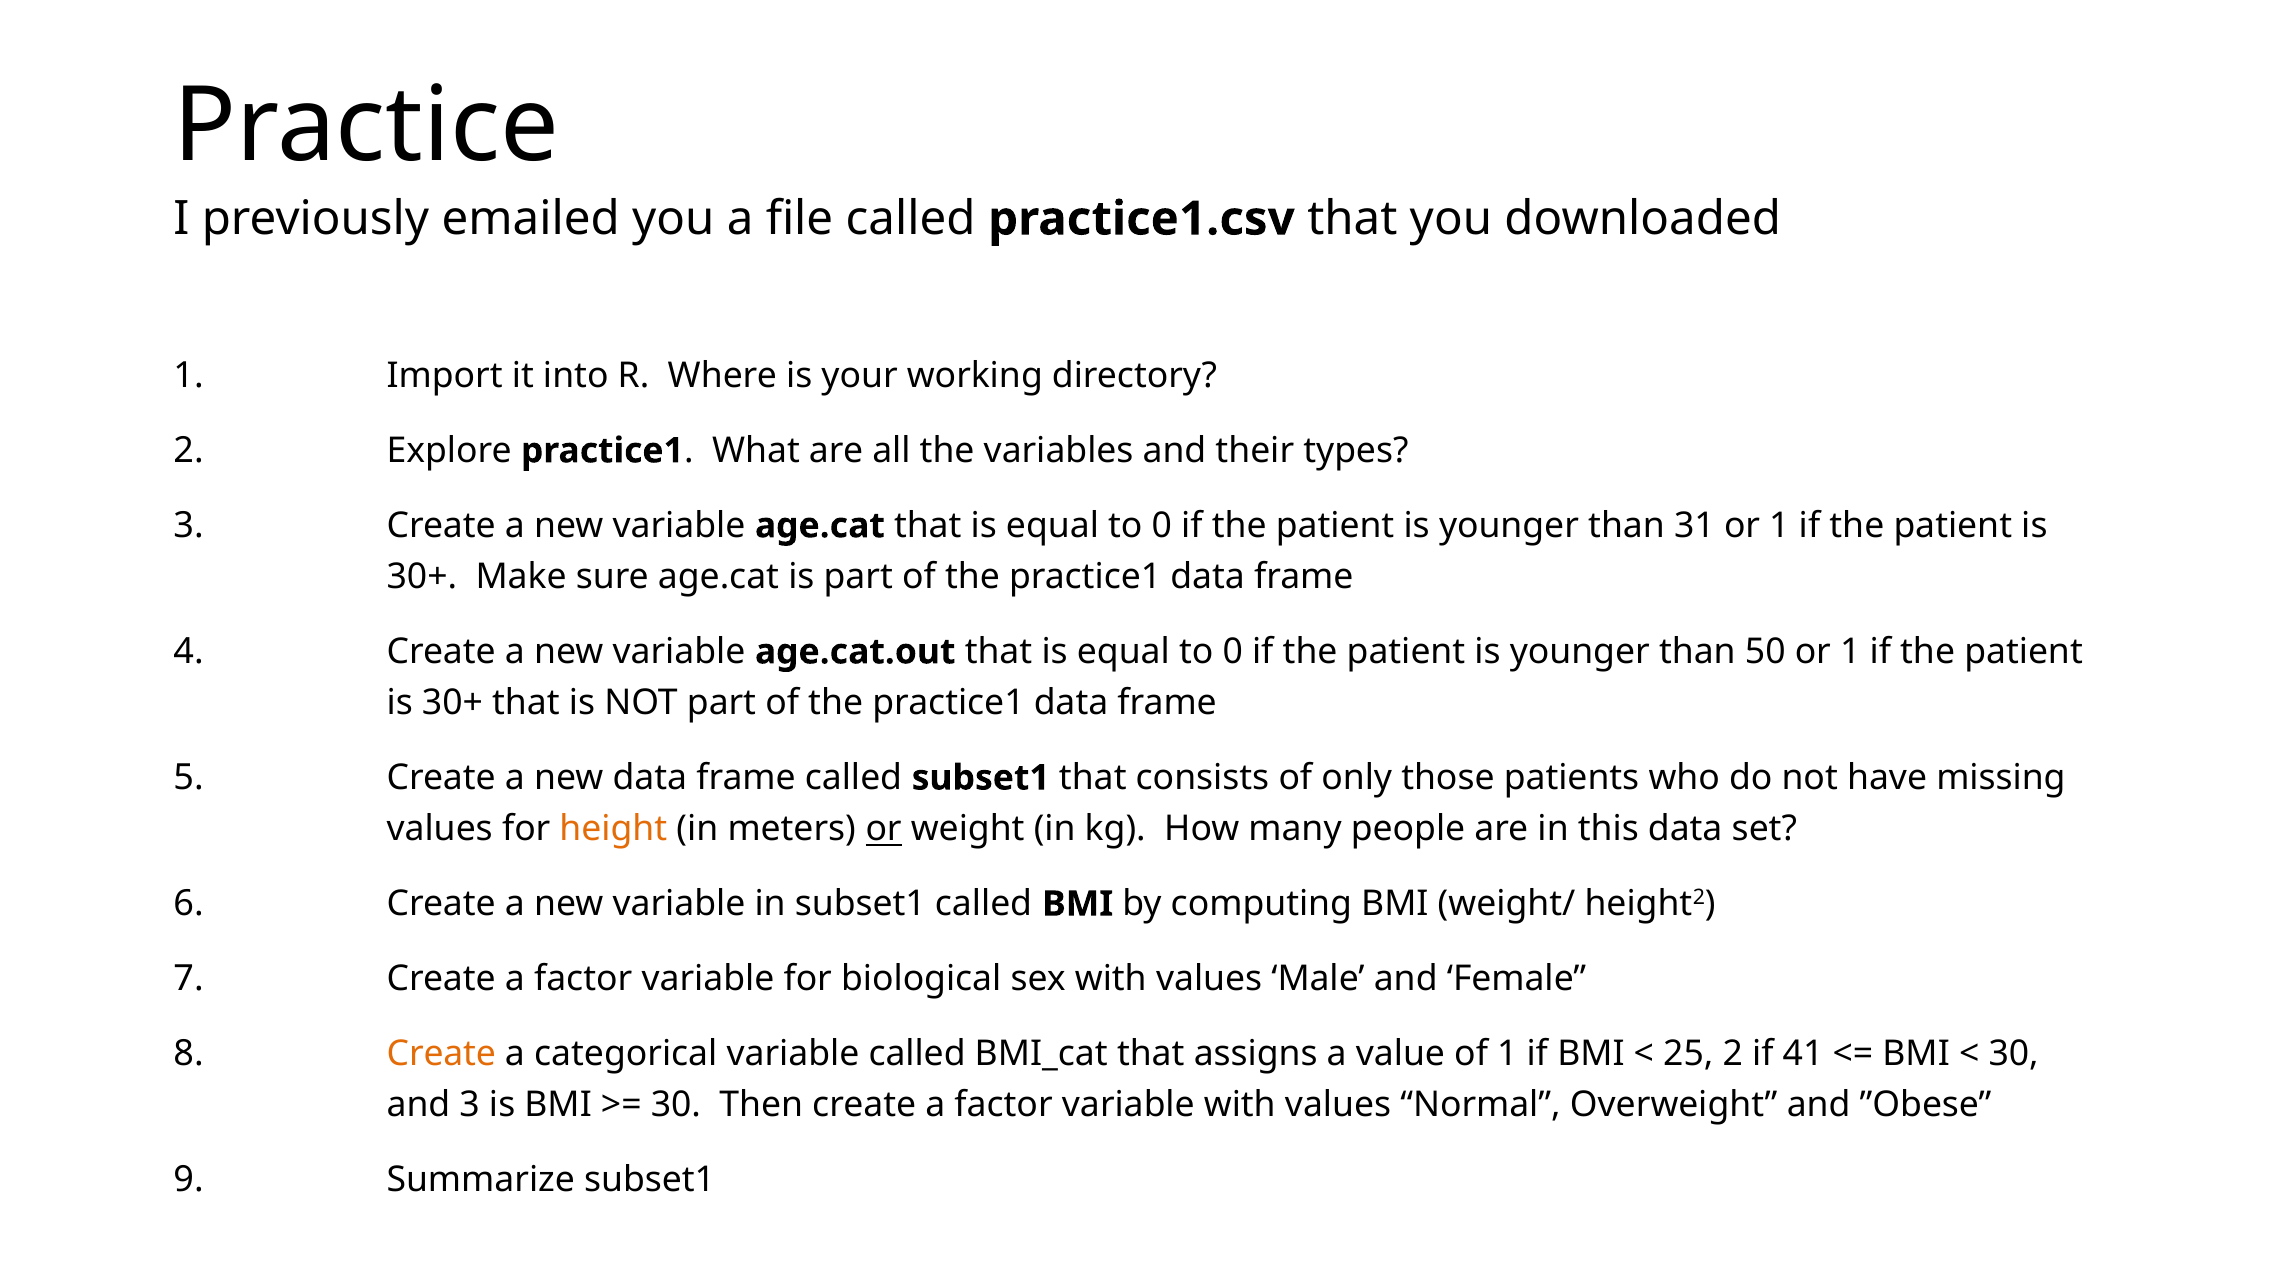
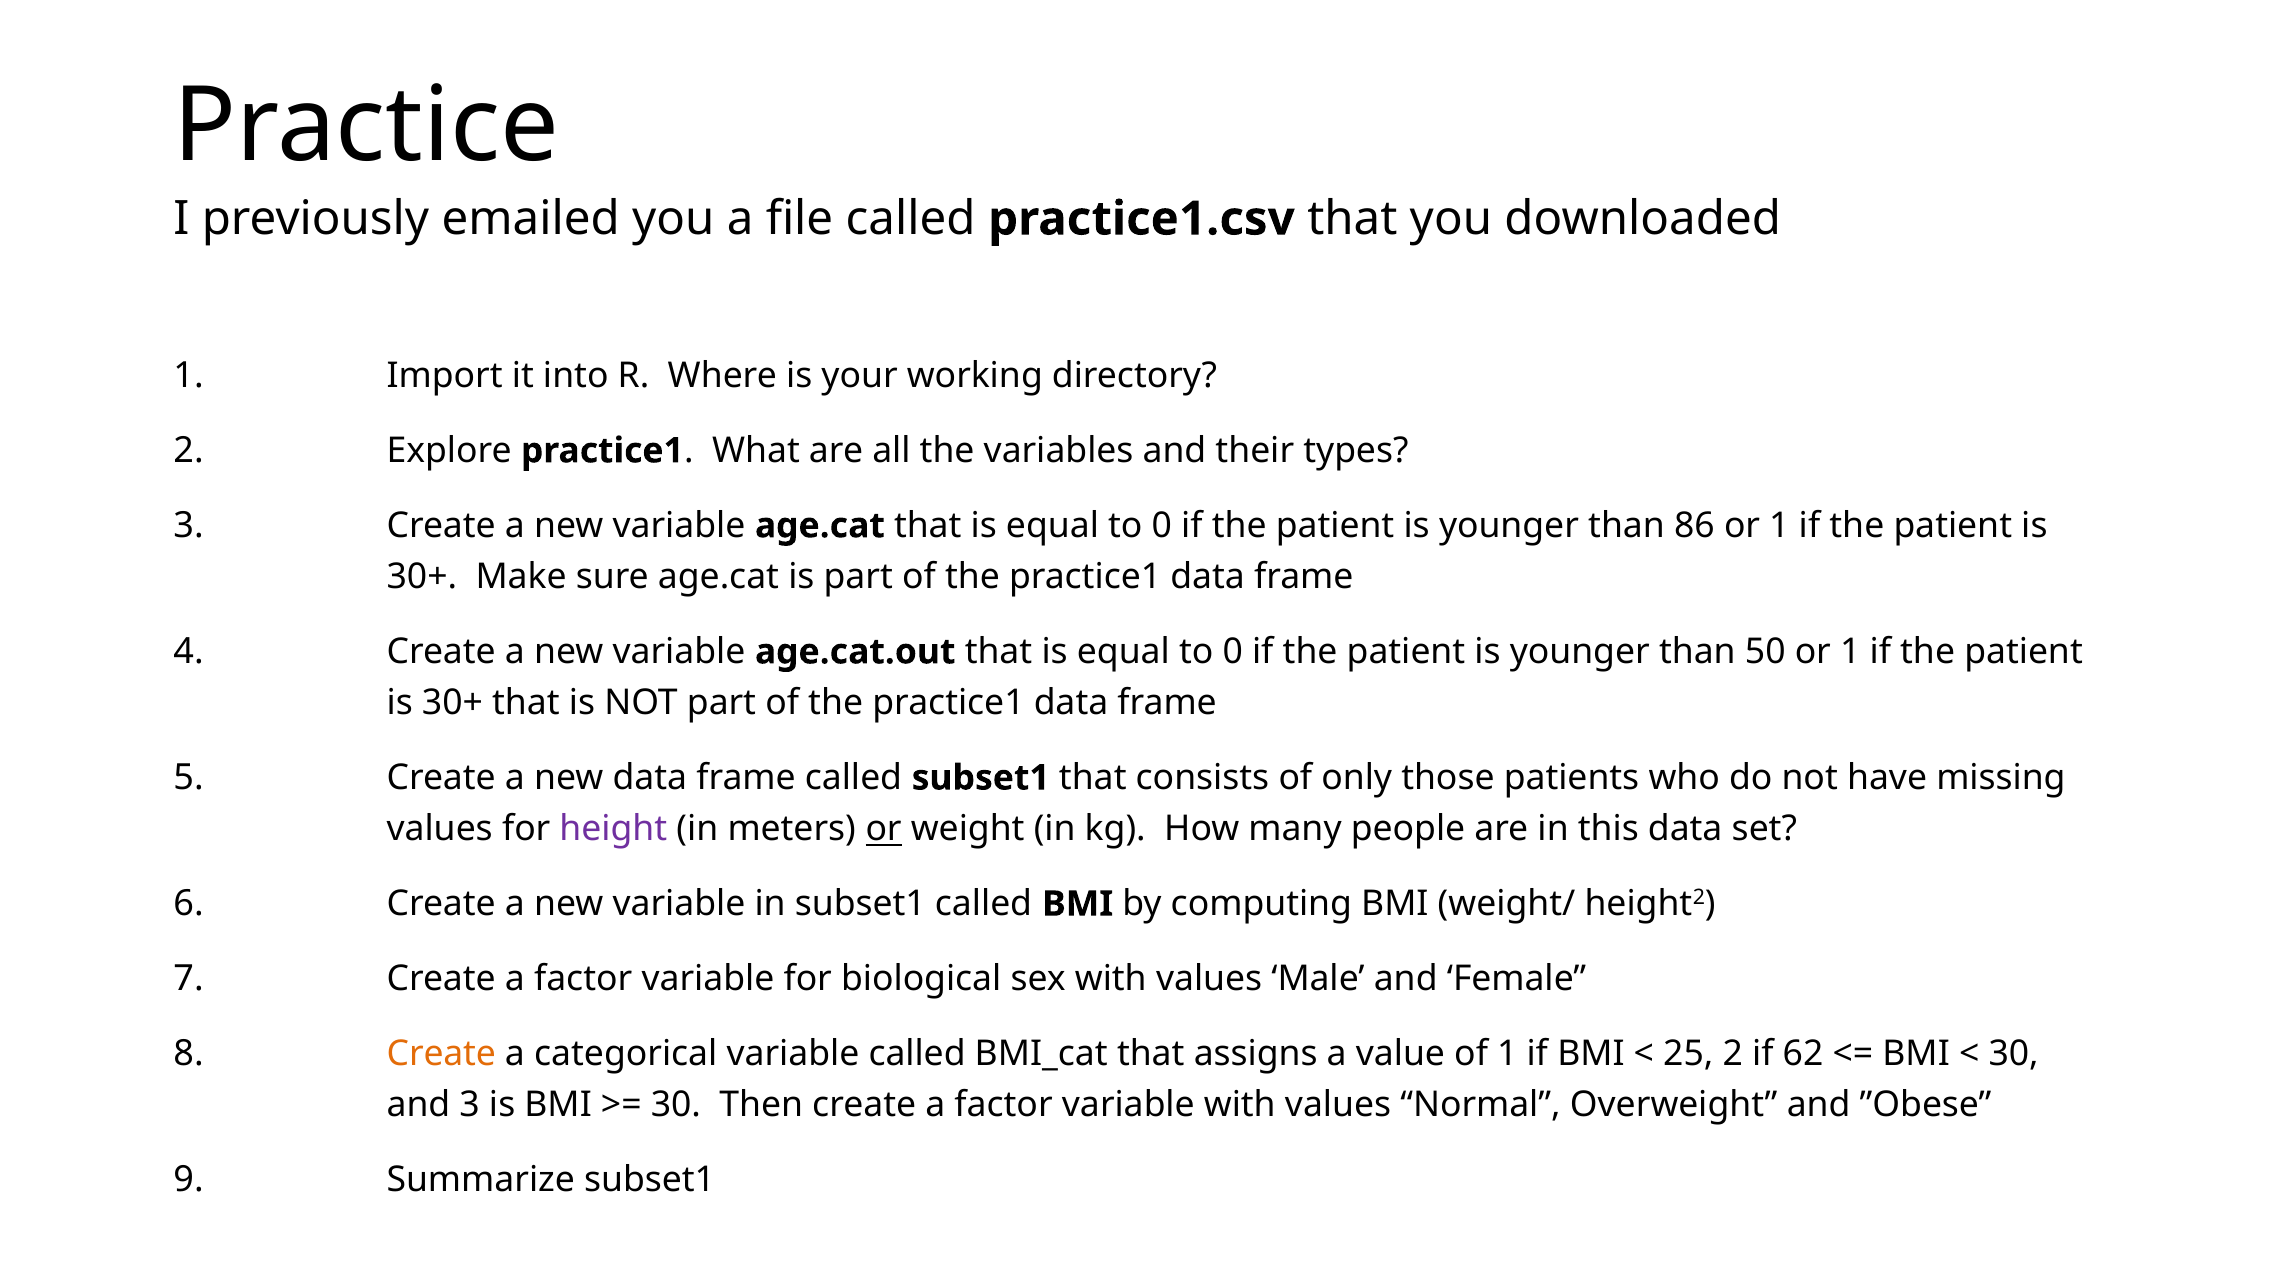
31: 31 -> 86
height colour: orange -> purple
41: 41 -> 62
